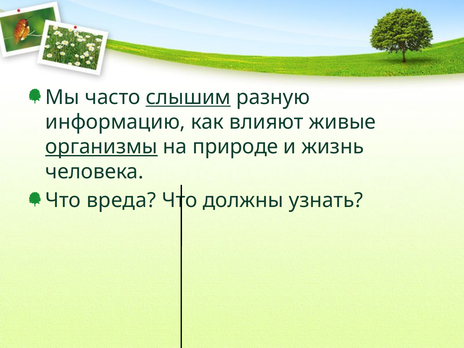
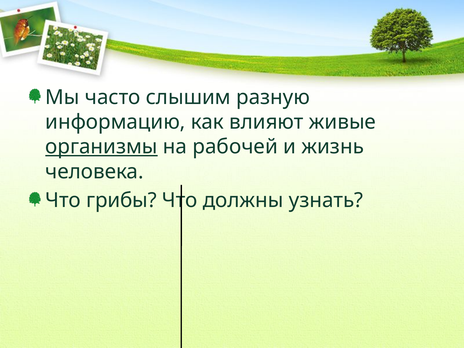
слышим underline: present -> none
природе: природе -> рабочей
вреда: вреда -> грибы
